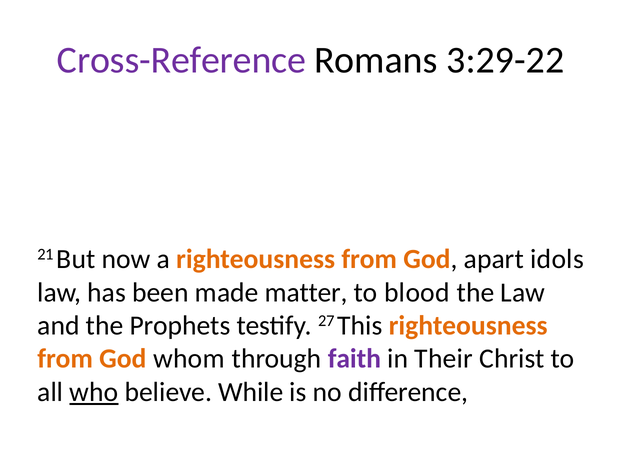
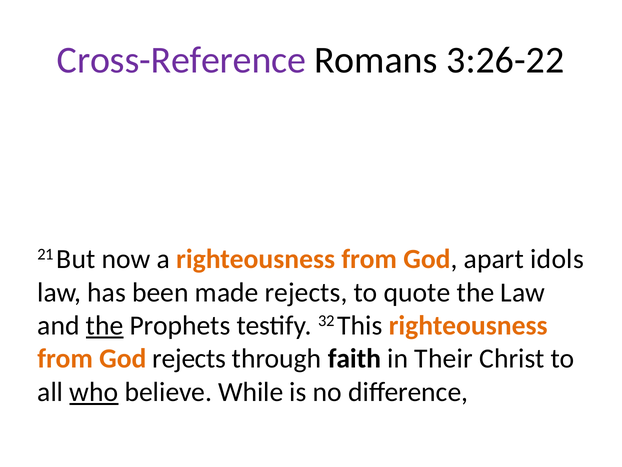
3:29-22: 3:29-22 -> 3:26-22
made matter: matter -> rejects
blood: blood -> quote
the at (105, 325) underline: none -> present
27: 27 -> 32
God whom: whom -> rejects
faith colour: purple -> black
